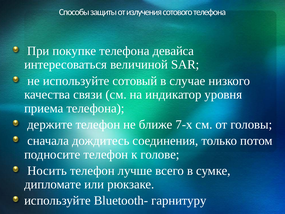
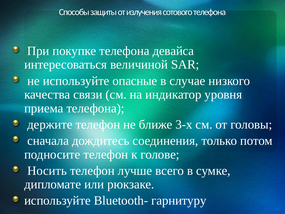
сотовый: сотовый -> опасные
7-х: 7-х -> 3-х
